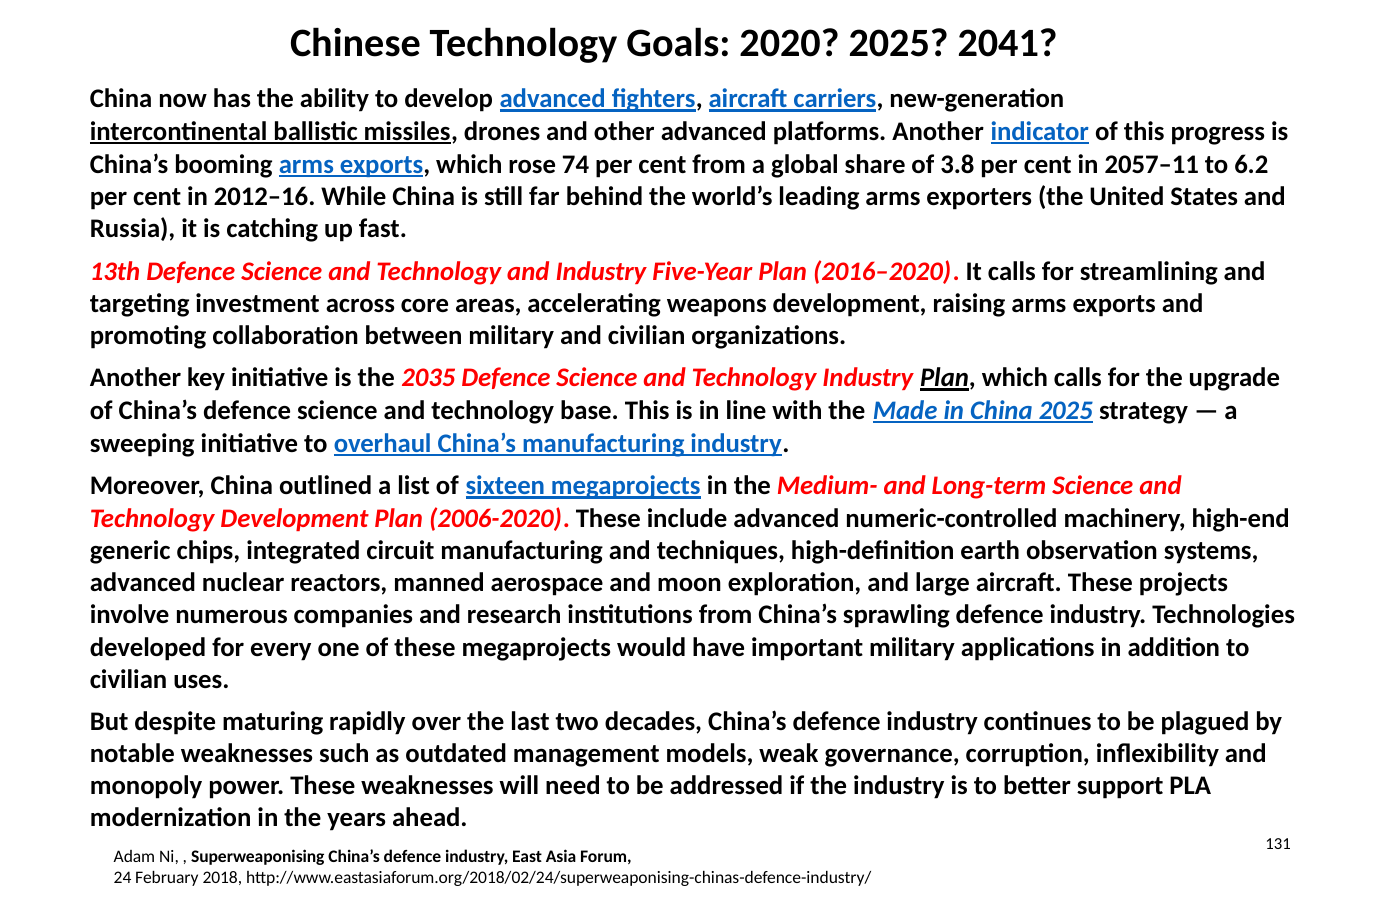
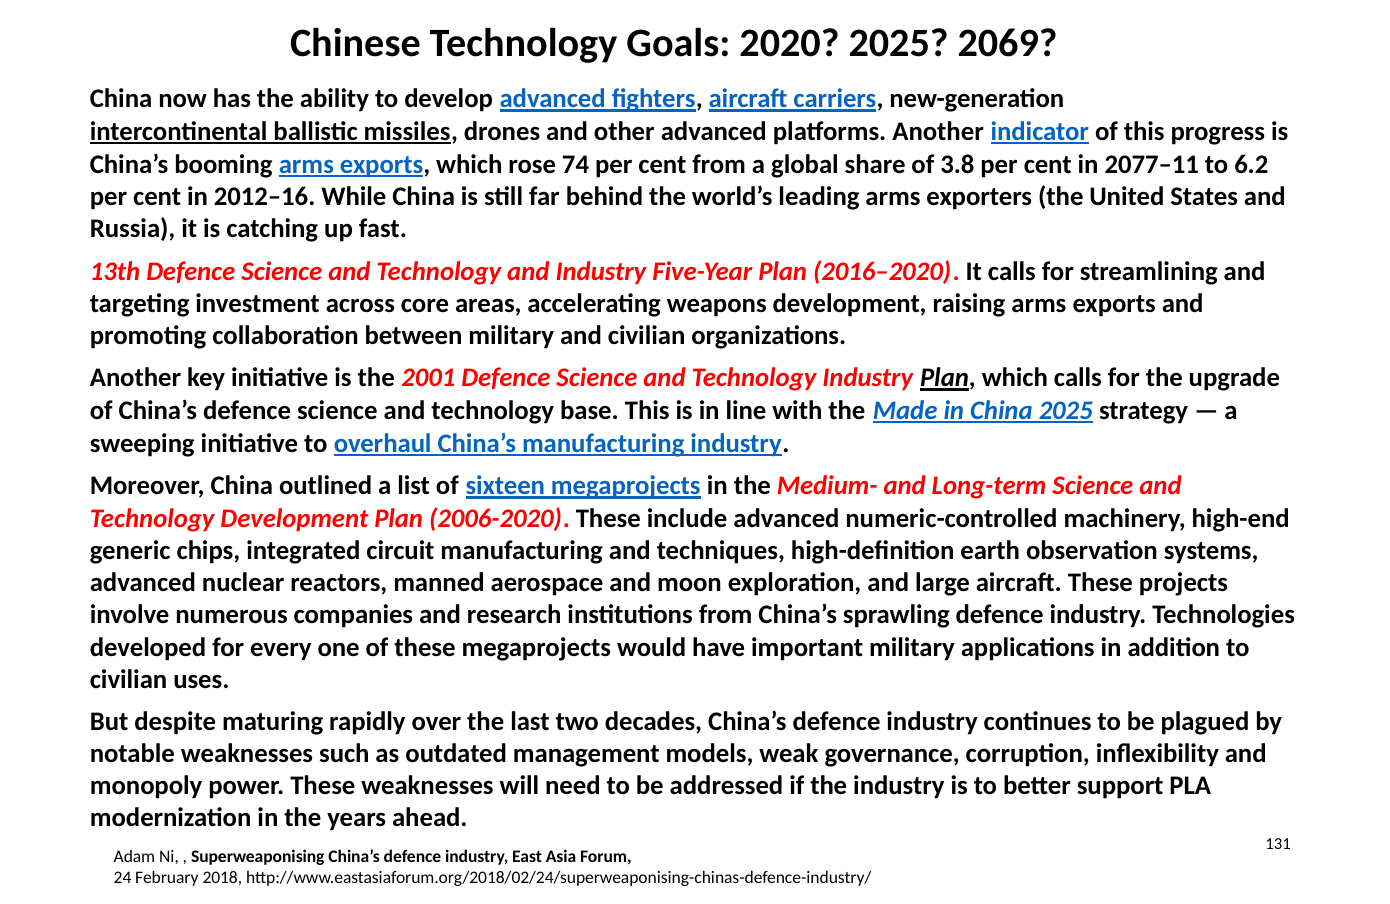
2041: 2041 -> 2069
2057–11: 2057–11 -> 2077–11
2035: 2035 -> 2001
